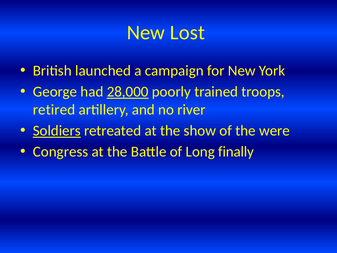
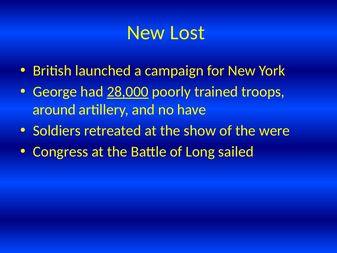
retired: retired -> around
river: river -> have
Soldiers underline: present -> none
finally: finally -> sailed
